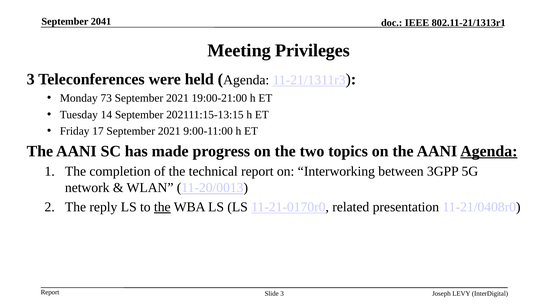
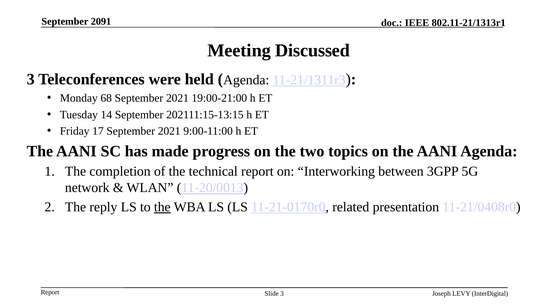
2041: 2041 -> 2091
Privileges: Privileges -> Discussed
73: 73 -> 68
Agenda at (489, 151) underline: present -> none
